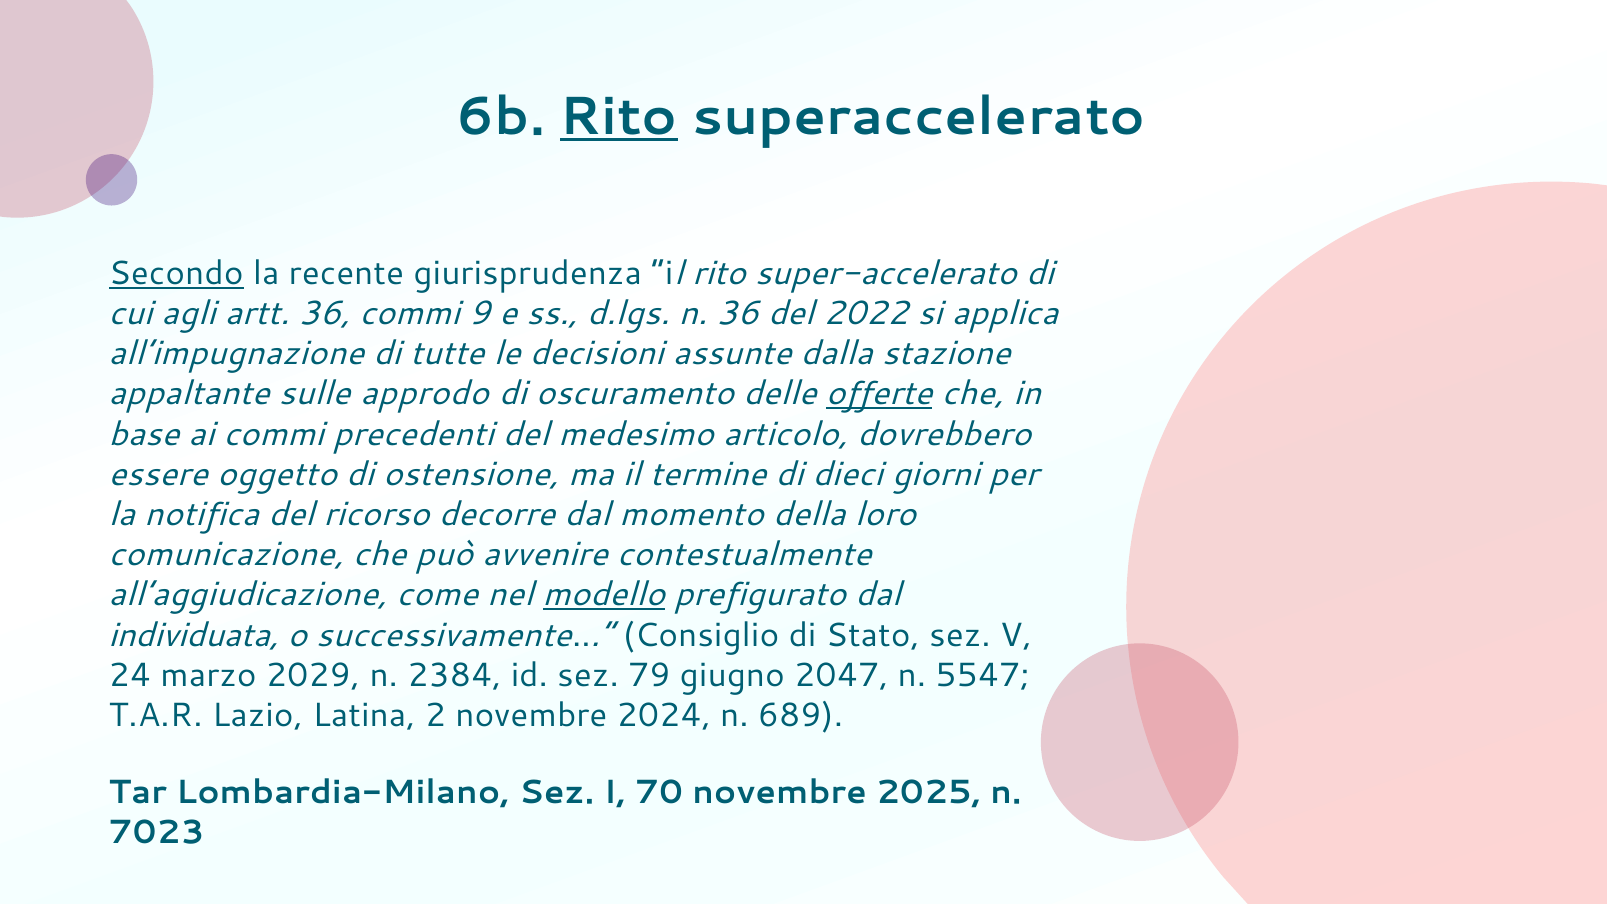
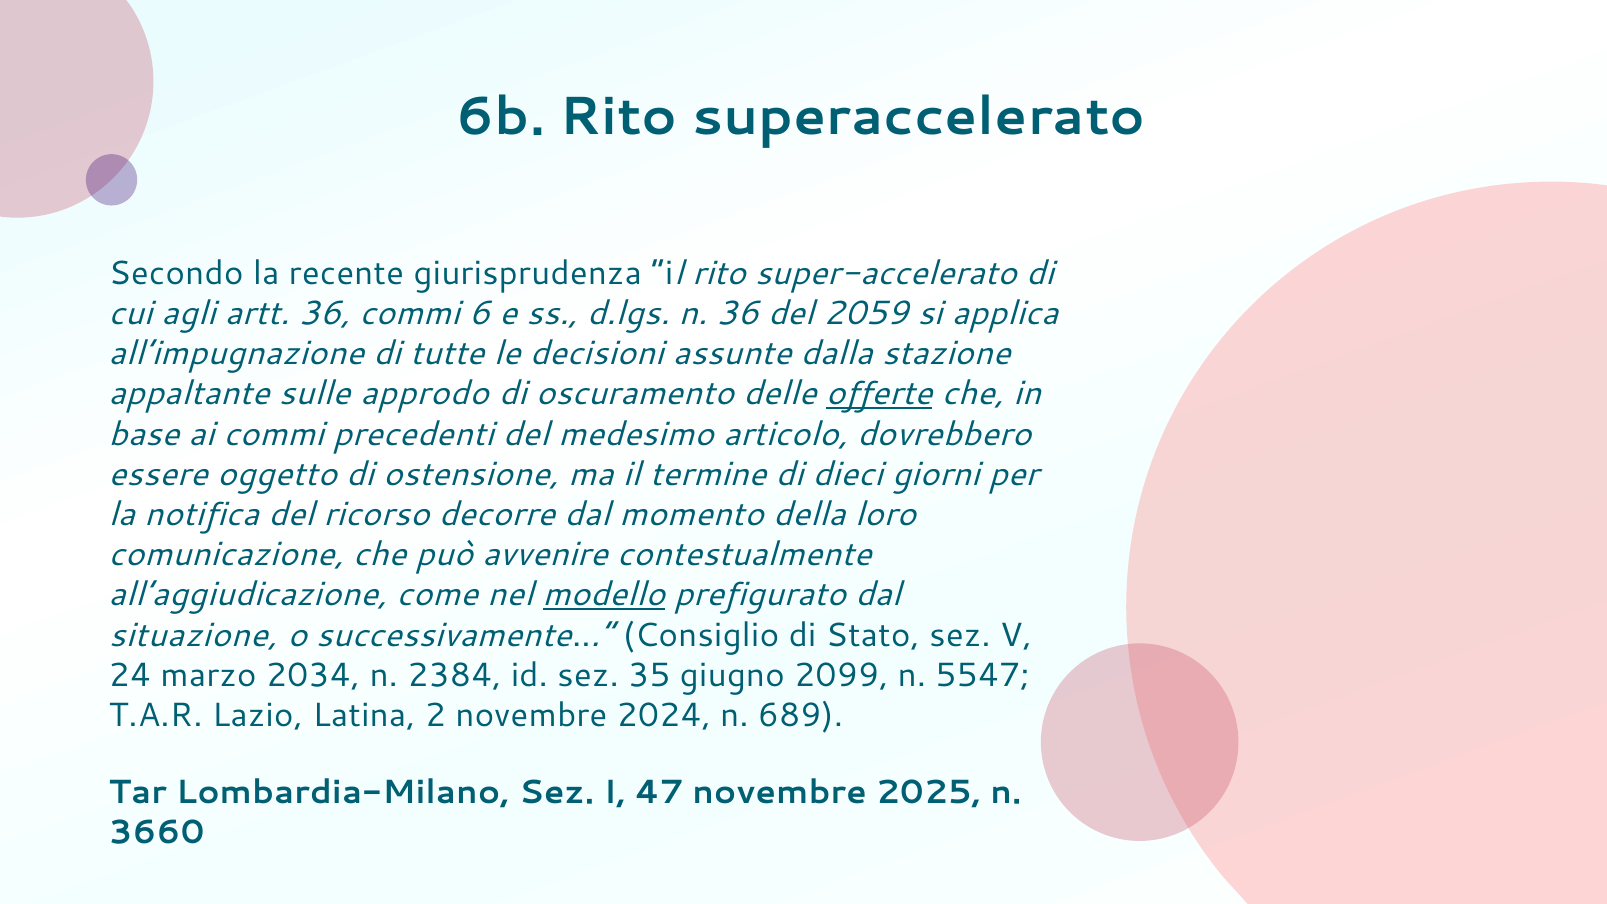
Rito at (619, 117) underline: present -> none
Secondo underline: present -> none
9: 9 -> 6
2022: 2022 -> 2059
individuata: individuata -> situazione
2029: 2029 -> 2034
79: 79 -> 35
2047: 2047 -> 2099
70: 70 -> 47
7023: 7023 -> 3660
